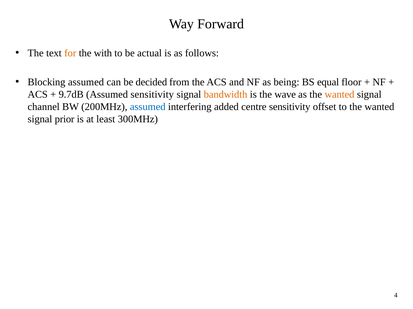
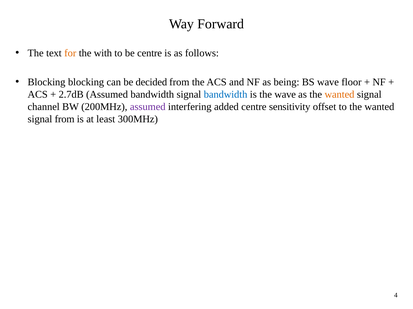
be actual: actual -> centre
Blocking assumed: assumed -> blocking
BS equal: equal -> wave
9.7dB: 9.7dB -> 2.7dB
Assumed sensitivity: sensitivity -> bandwidth
bandwidth at (226, 95) colour: orange -> blue
assumed at (148, 107) colour: blue -> purple
signal prior: prior -> from
